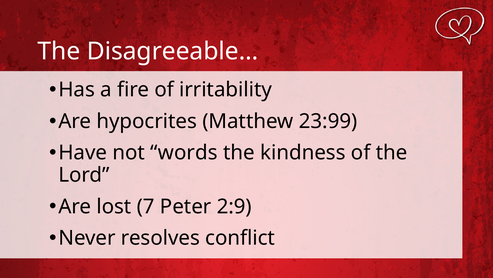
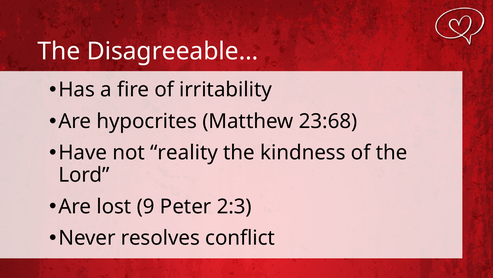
23:99: 23:99 -> 23:68
words: words -> reality
7: 7 -> 9
2:9: 2:9 -> 2:3
